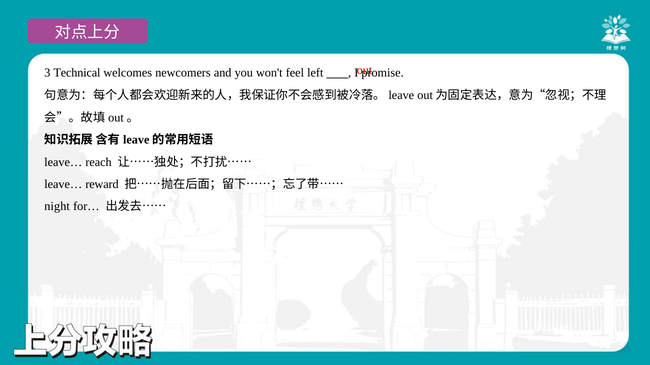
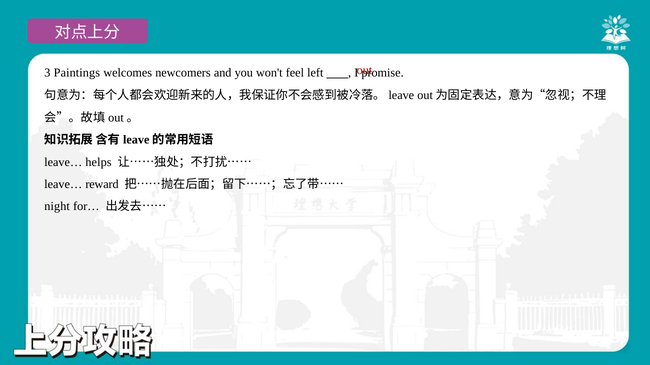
Technical: Technical -> Paintings
reach: reach -> helps
